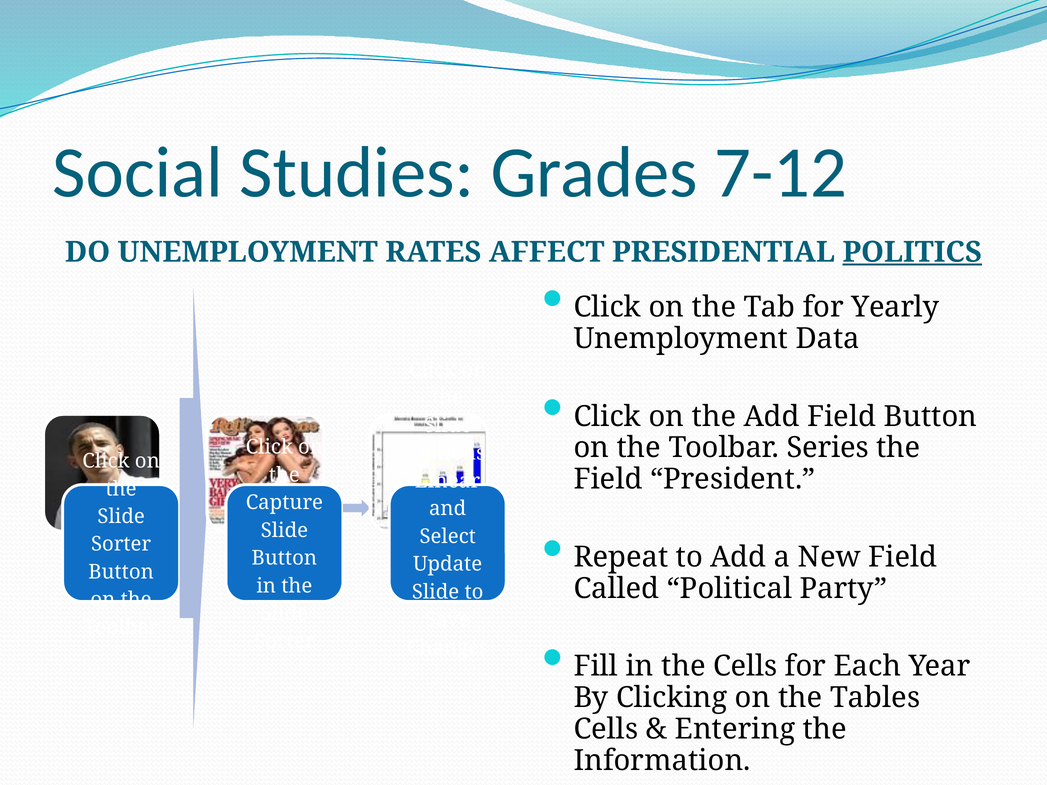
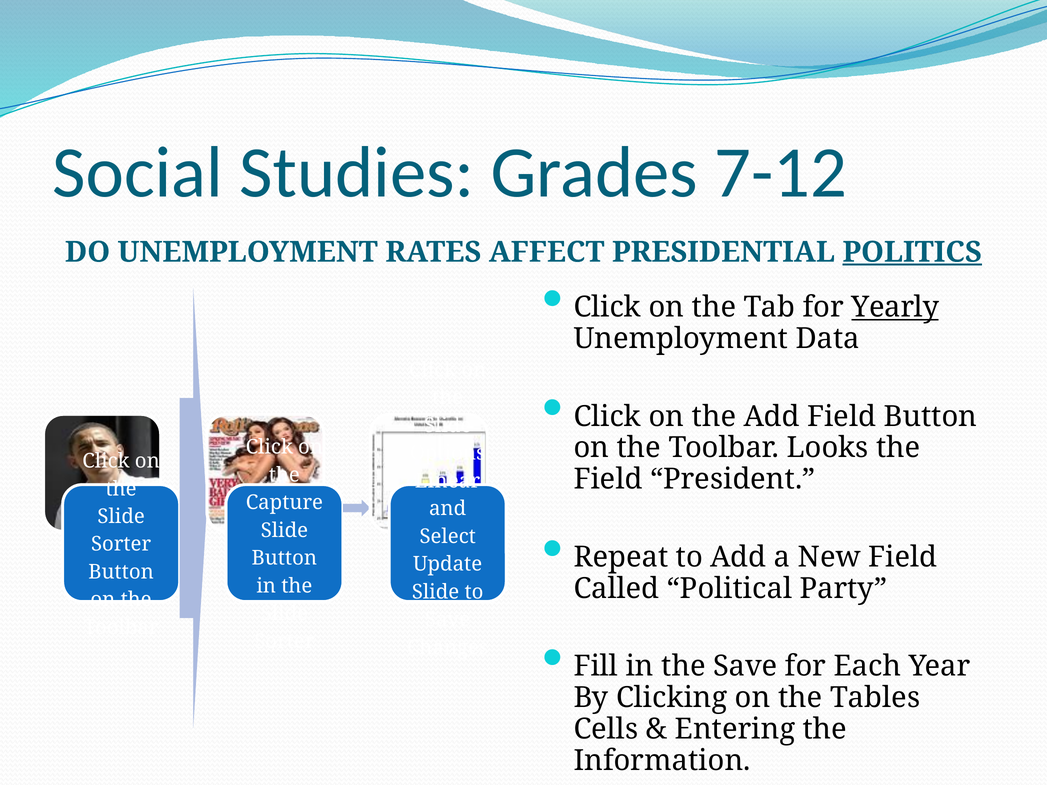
Yearly underline: none -> present
Series: Series -> Looks
the Cells: Cells -> Save
